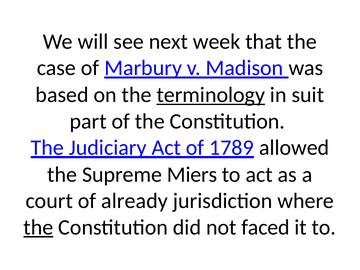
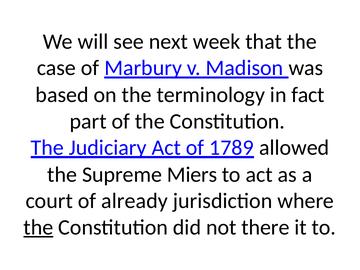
terminology underline: present -> none
suit: suit -> fact
faced: faced -> there
